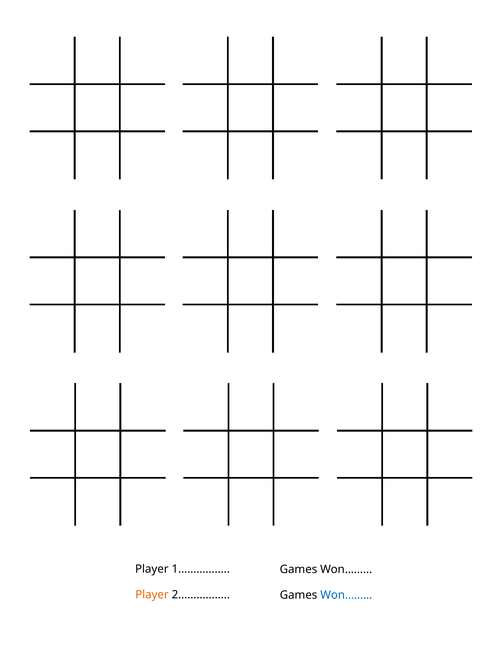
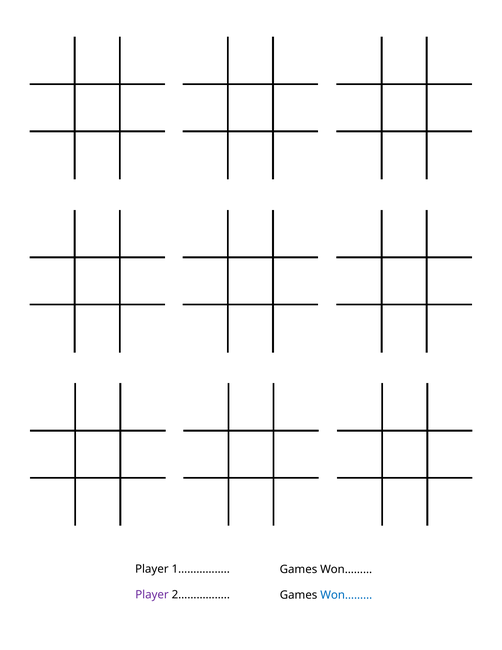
Player at (152, 594) colour: orange -> purple
